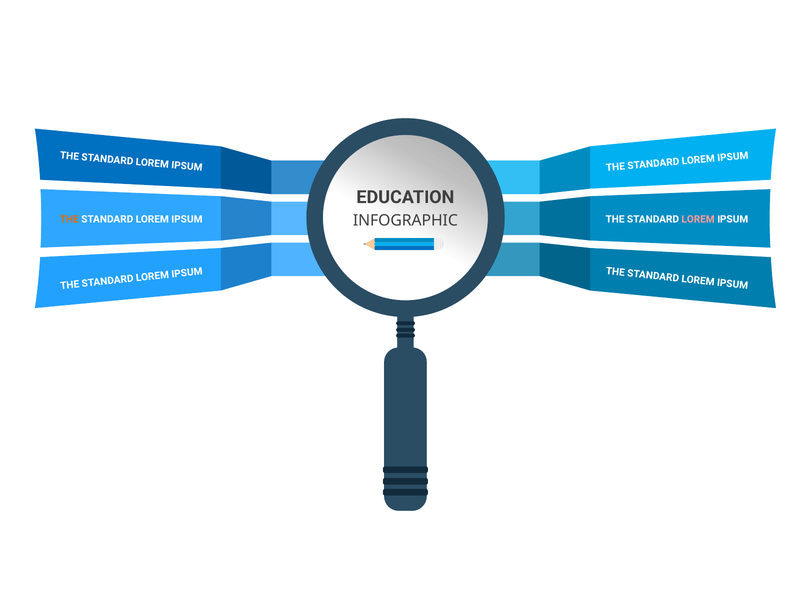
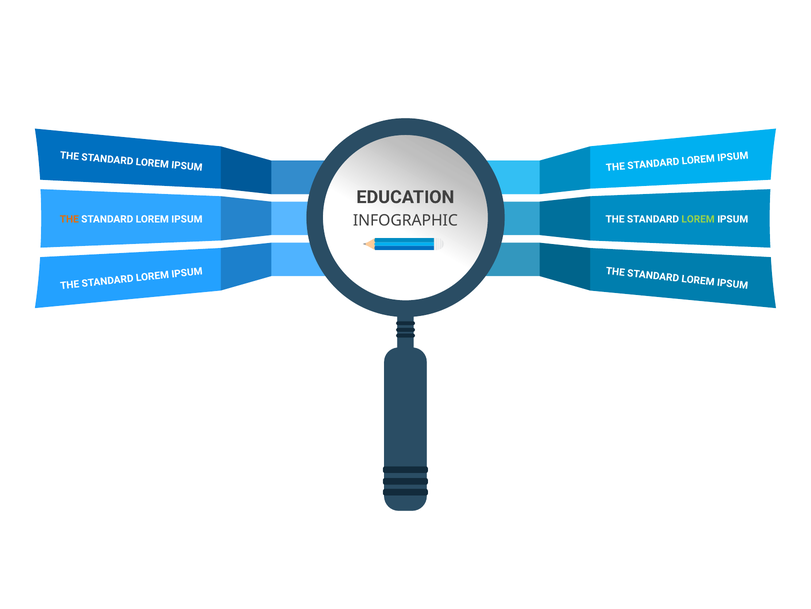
LOREM at (698, 219) colour: pink -> light green
